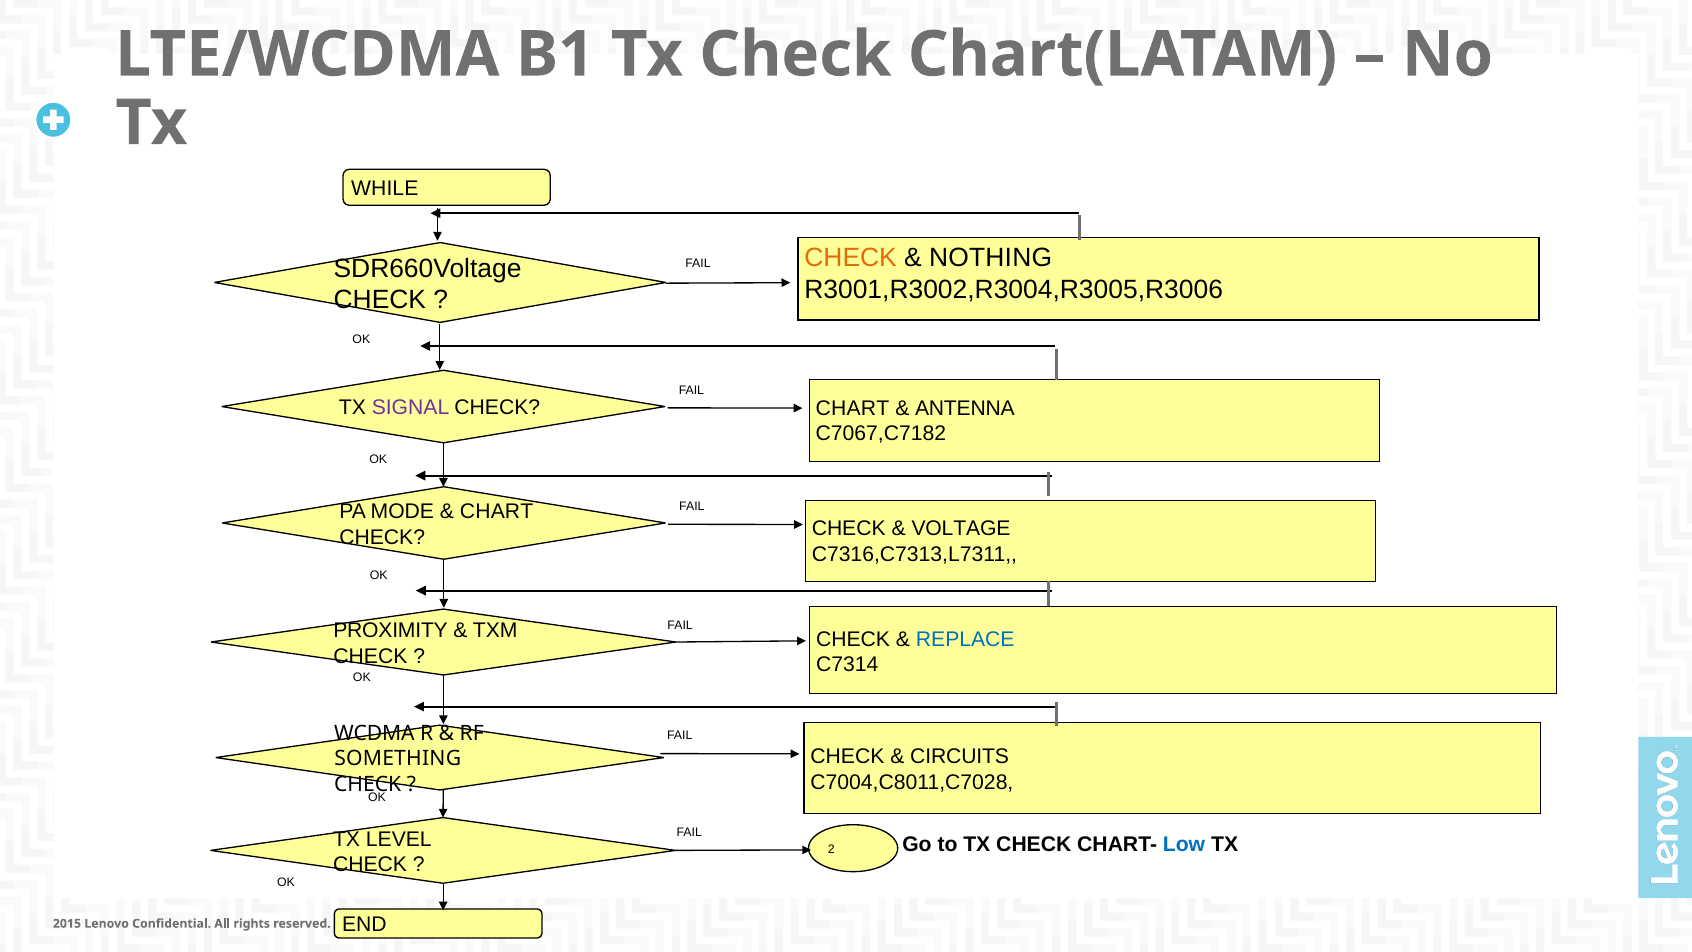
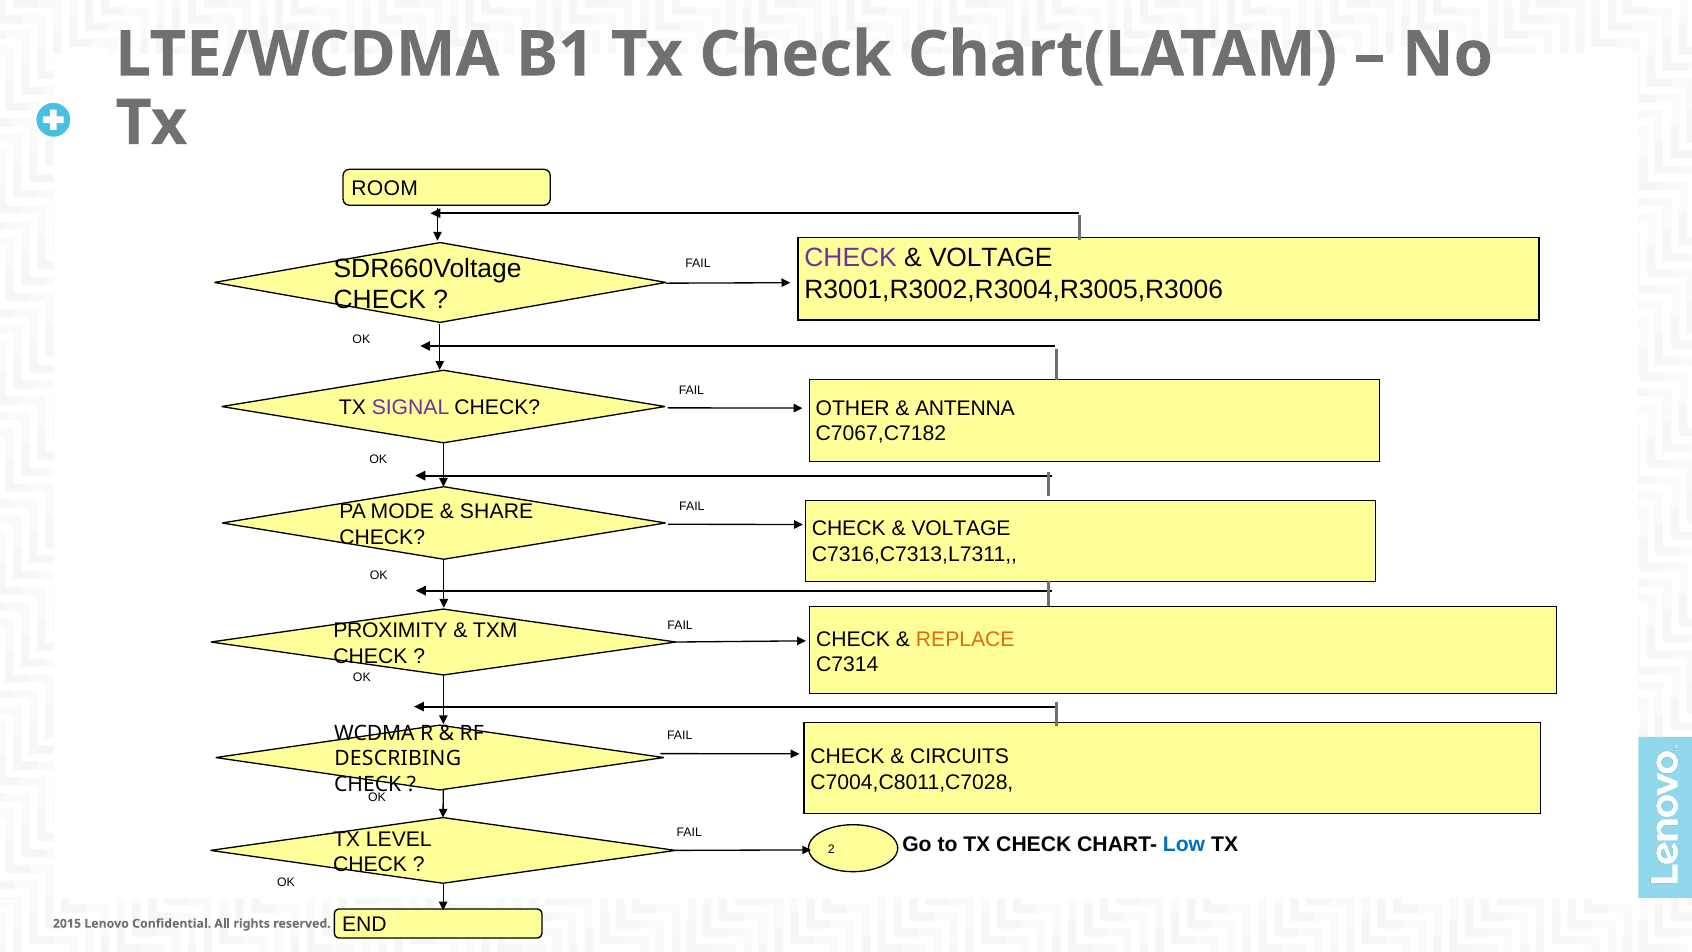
WHILE: WHILE -> ROOM
CHECK at (851, 258) colour: orange -> purple
NOTHING at (991, 258): NOTHING -> VOLTAGE
CHART at (853, 408): CHART -> OTHER
CHART at (497, 512): CHART -> SHARE
REPLACE colour: blue -> orange
SOMETHING: SOMETHING -> DESCRIBING
